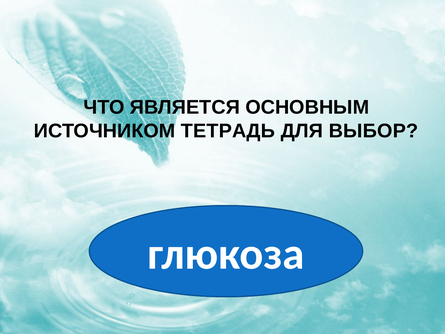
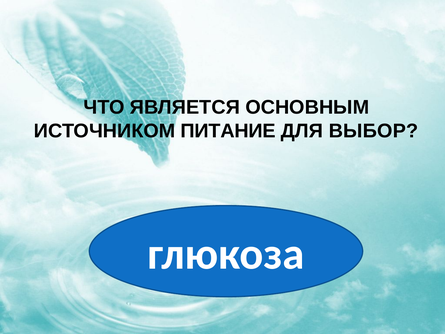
ТЕТРАДЬ: ТЕТРАДЬ -> ПИТАНИЕ
